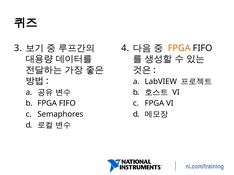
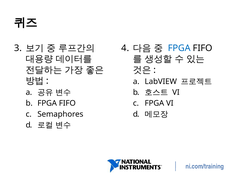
FPGA at (179, 48) colour: orange -> blue
